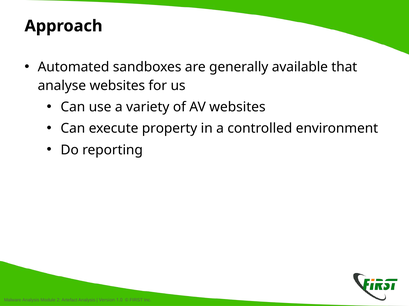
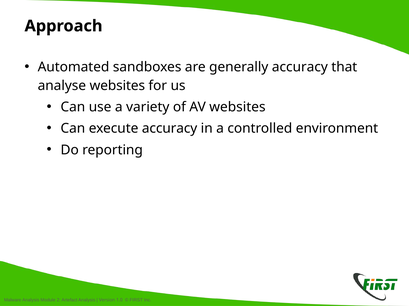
generally available: available -> accuracy
execute property: property -> accuracy
